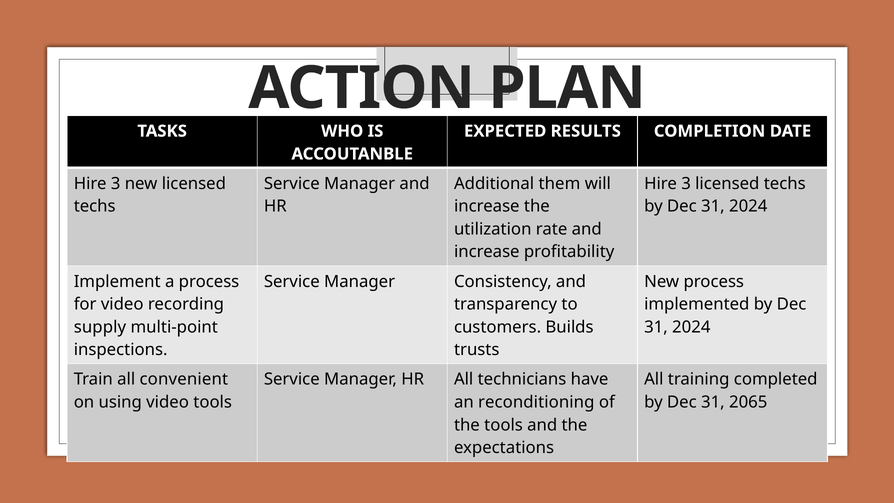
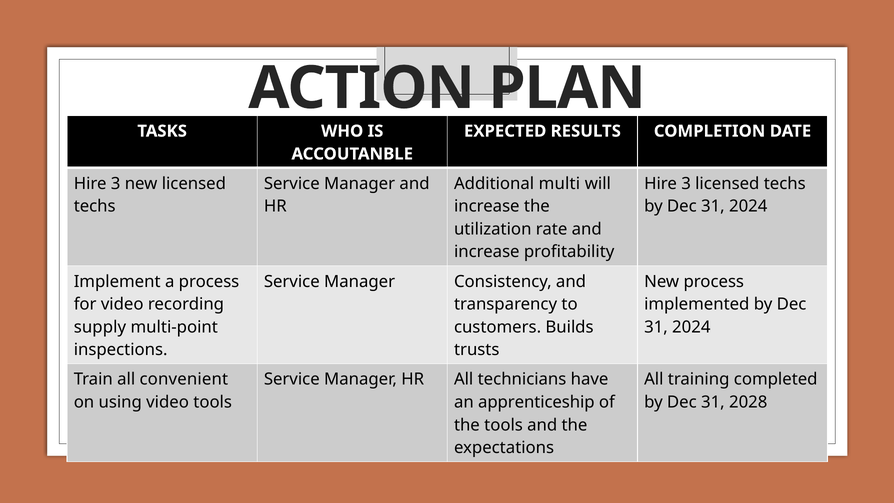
them: them -> multi
reconditioning: reconditioning -> apprenticeship
2065: 2065 -> 2028
